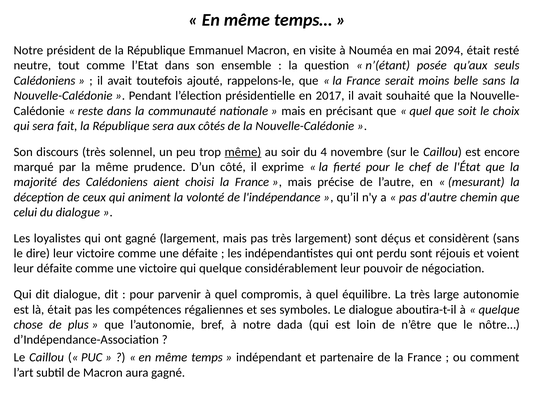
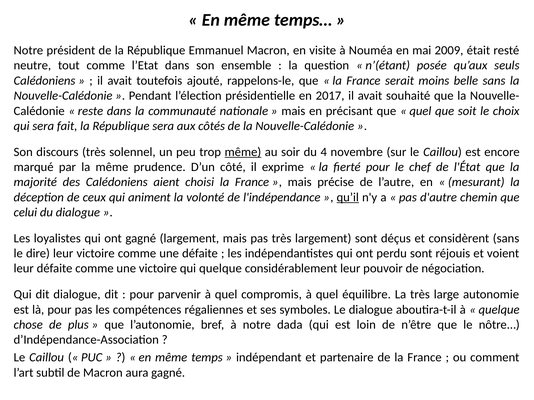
2094: 2094 -> 2009
qu’il underline: none -> present
là était: était -> pour
